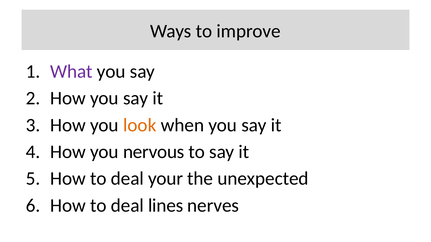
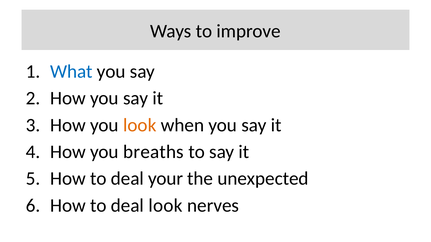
What colour: purple -> blue
nervous: nervous -> breaths
deal lines: lines -> look
